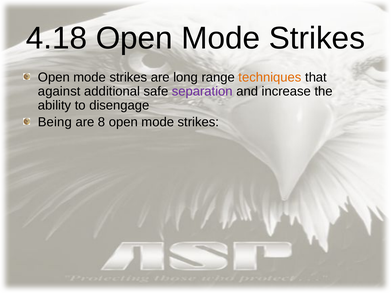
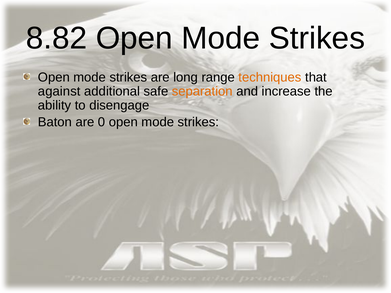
4.18: 4.18 -> 8.82
separation colour: purple -> orange
Being: Being -> Baton
8: 8 -> 0
